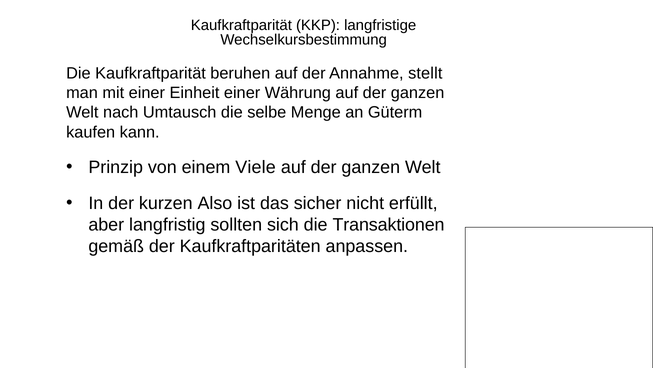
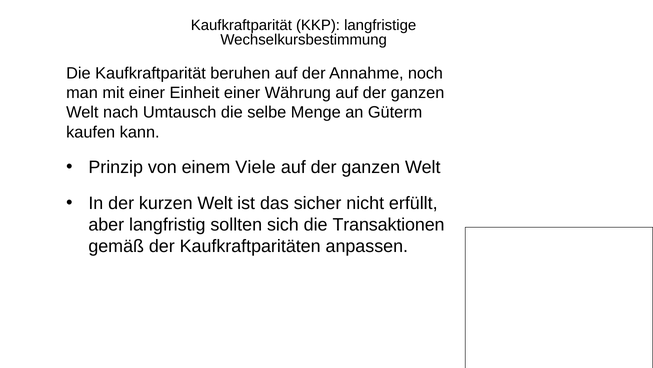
stellt: stellt -> noch
kurzen Also: Also -> Welt
